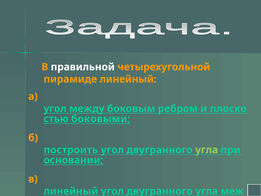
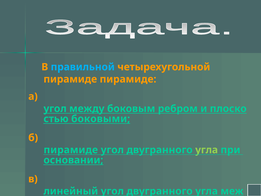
правильной colour: white -> light blue
пирамиде линейный: линейный -> пирамиде
построить at (71, 150): построить -> пирамиде
